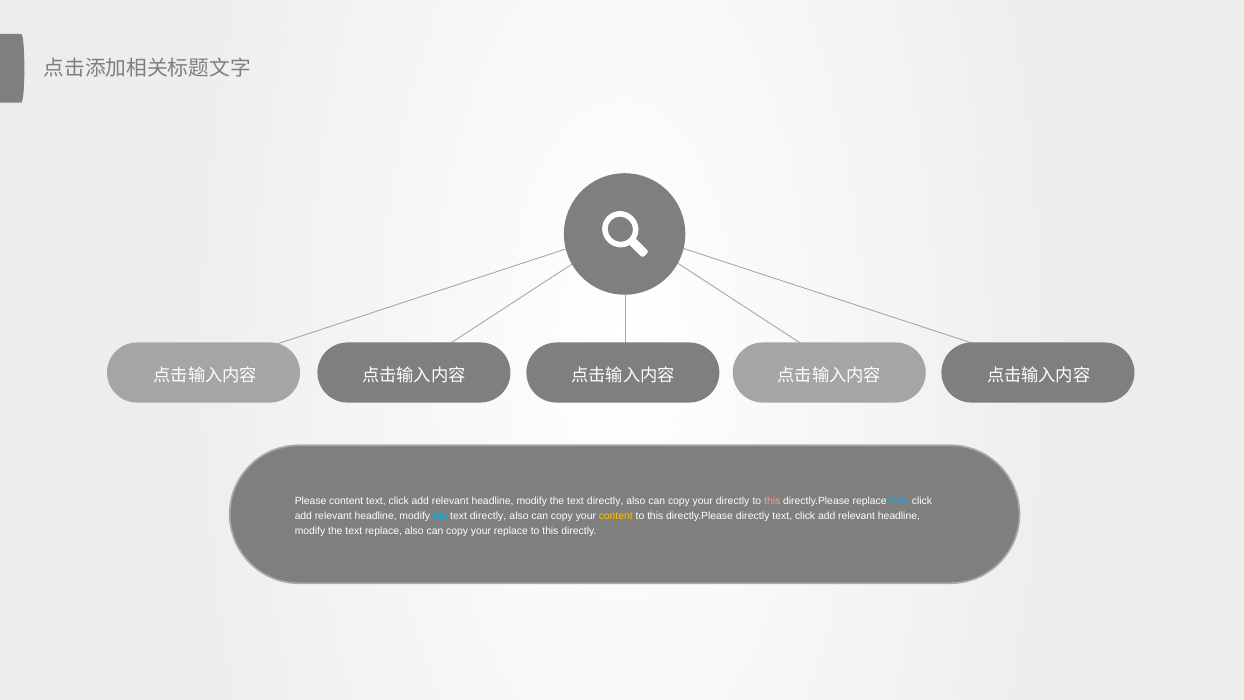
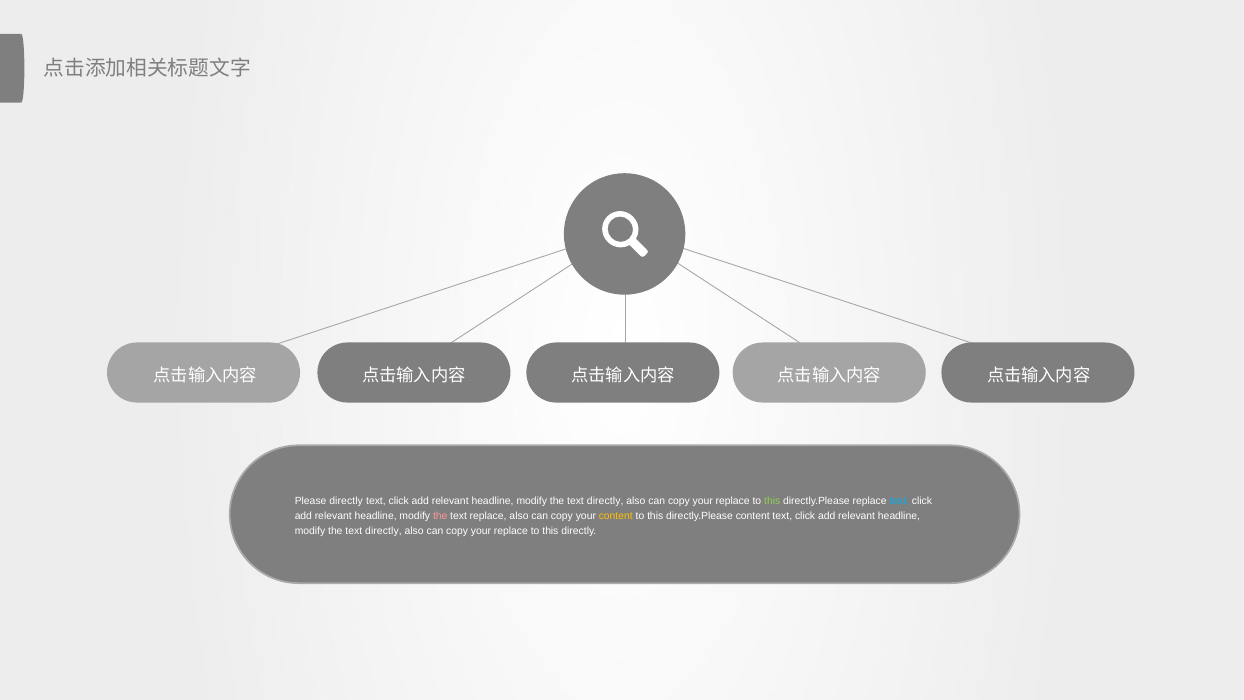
Please content: content -> directly
directly at (733, 501): directly -> replace
this at (772, 501) colour: pink -> light green
the at (440, 516) colour: light blue -> pink
directly at (488, 516): directly -> replace
directly.Please directly: directly -> content
replace at (383, 531): replace -> directly
